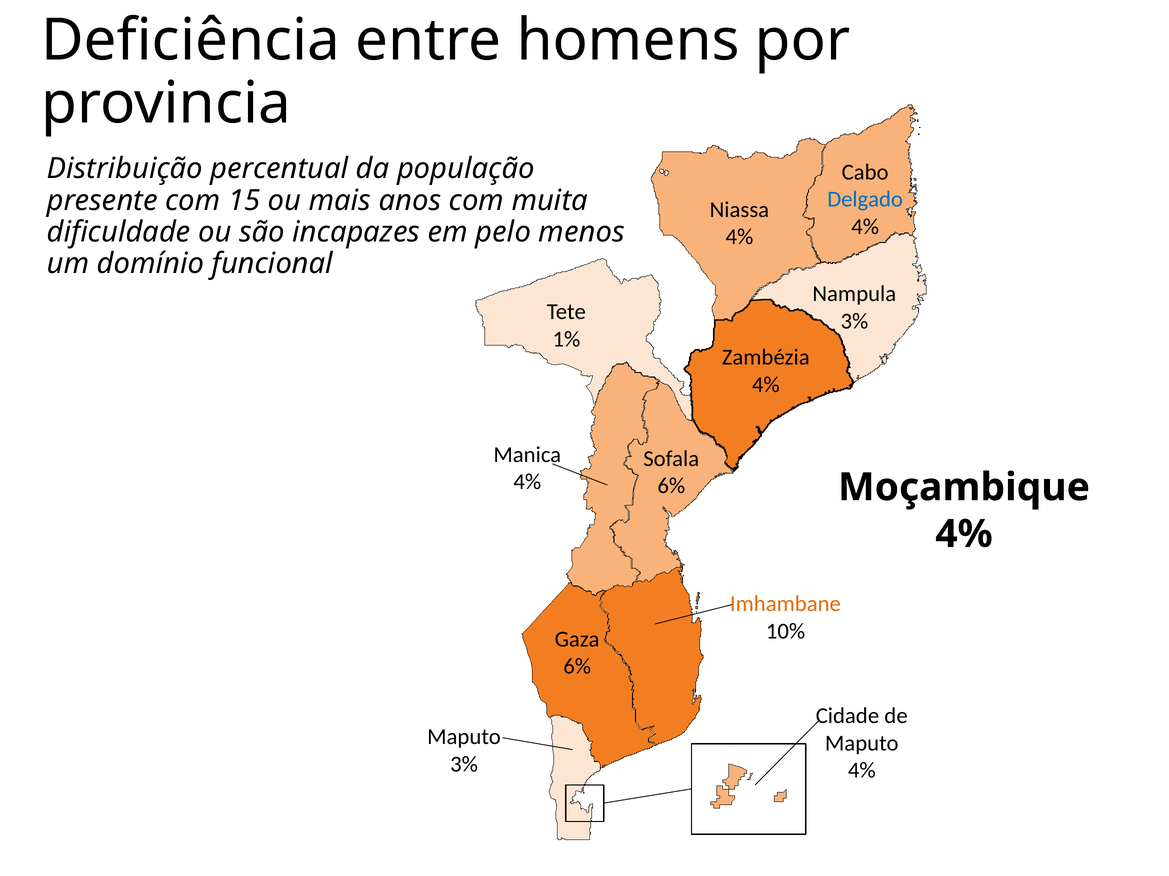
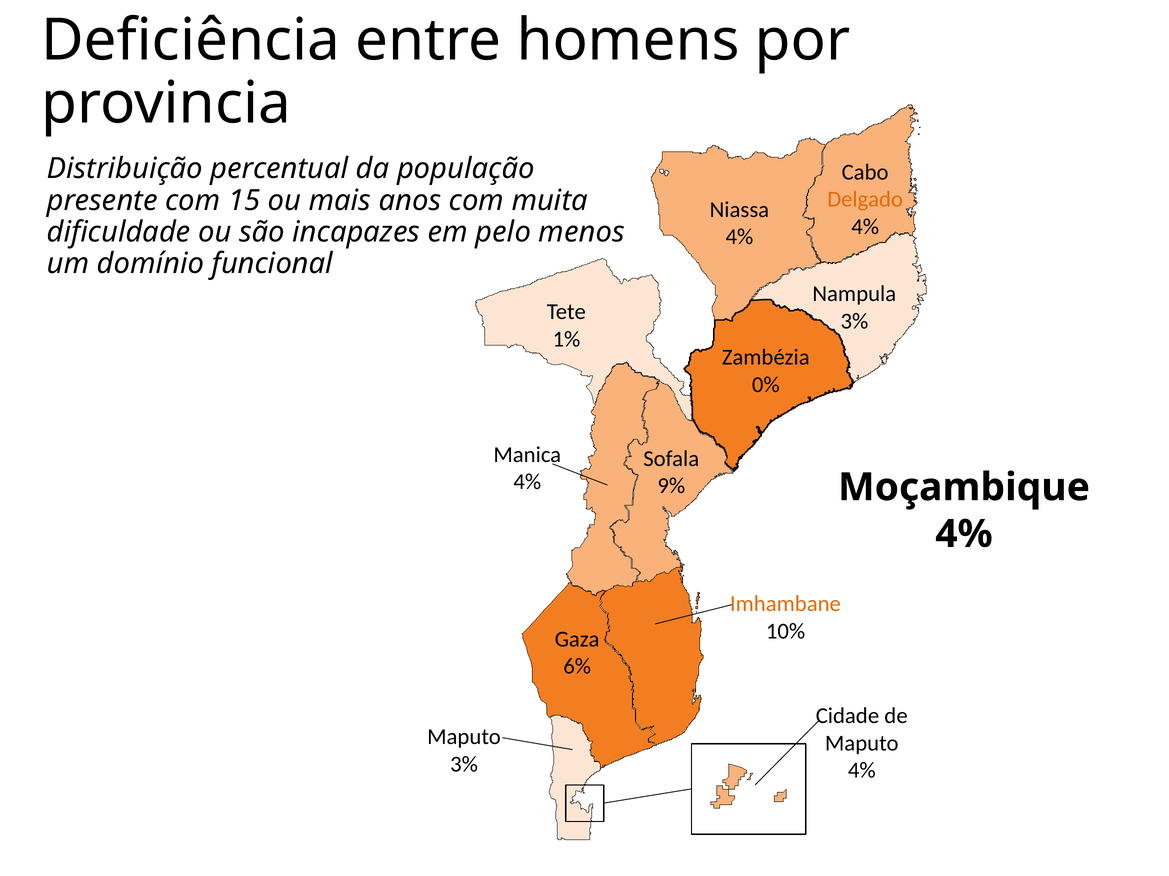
Delgado colour: blue -> orange
4% at (766, 385): 4% -> 0%
6% at (671, 486): 6% -> 9%
